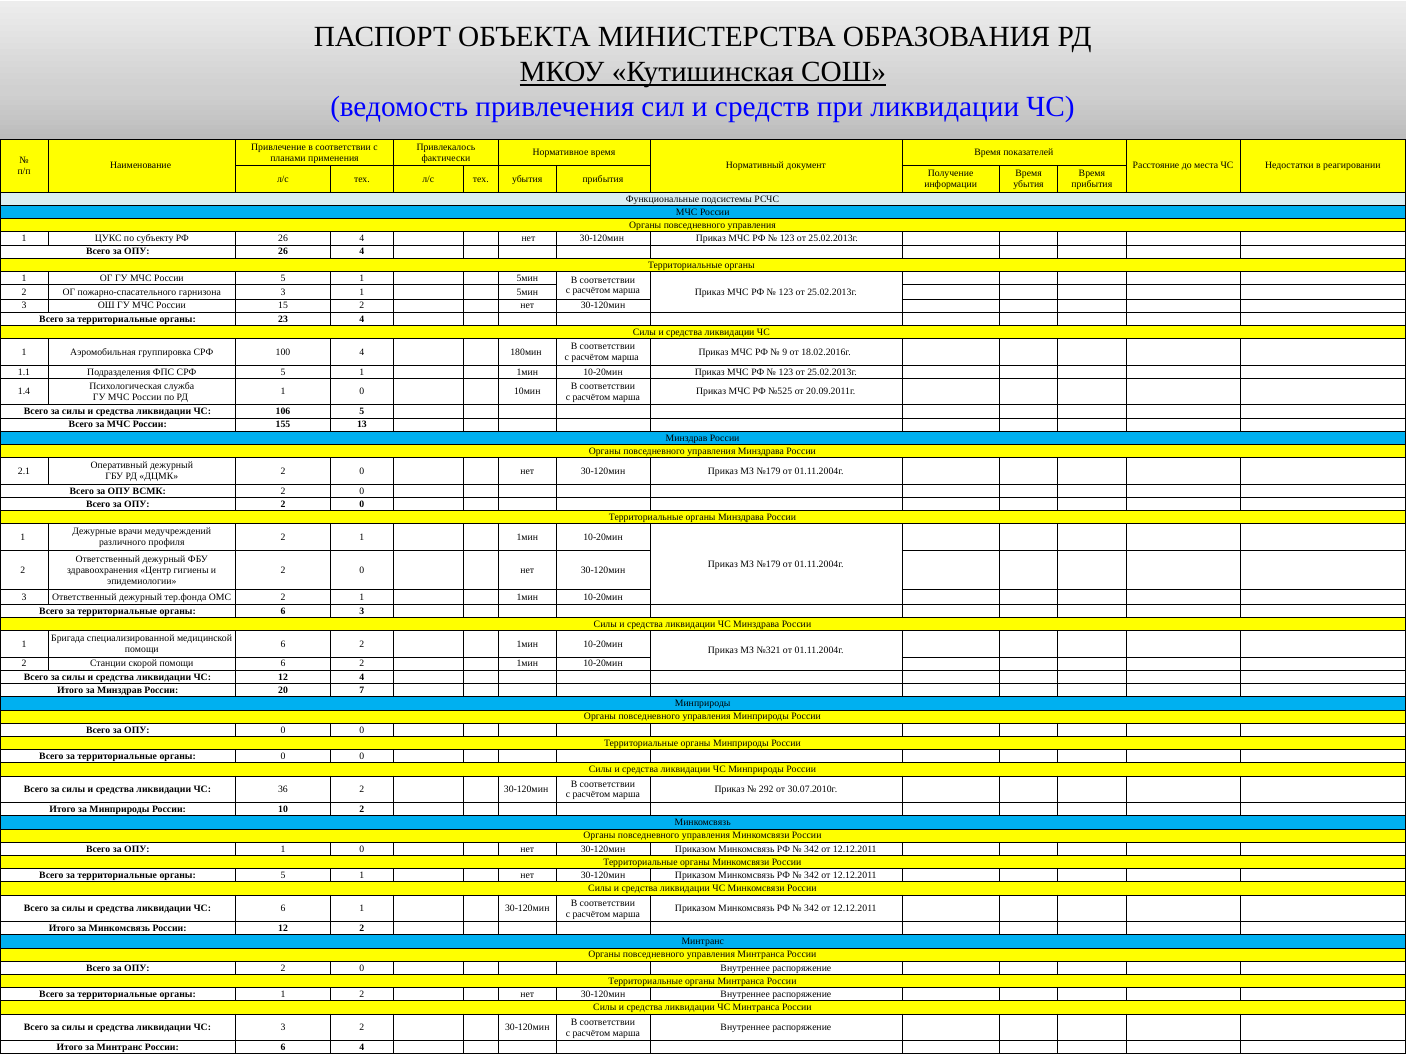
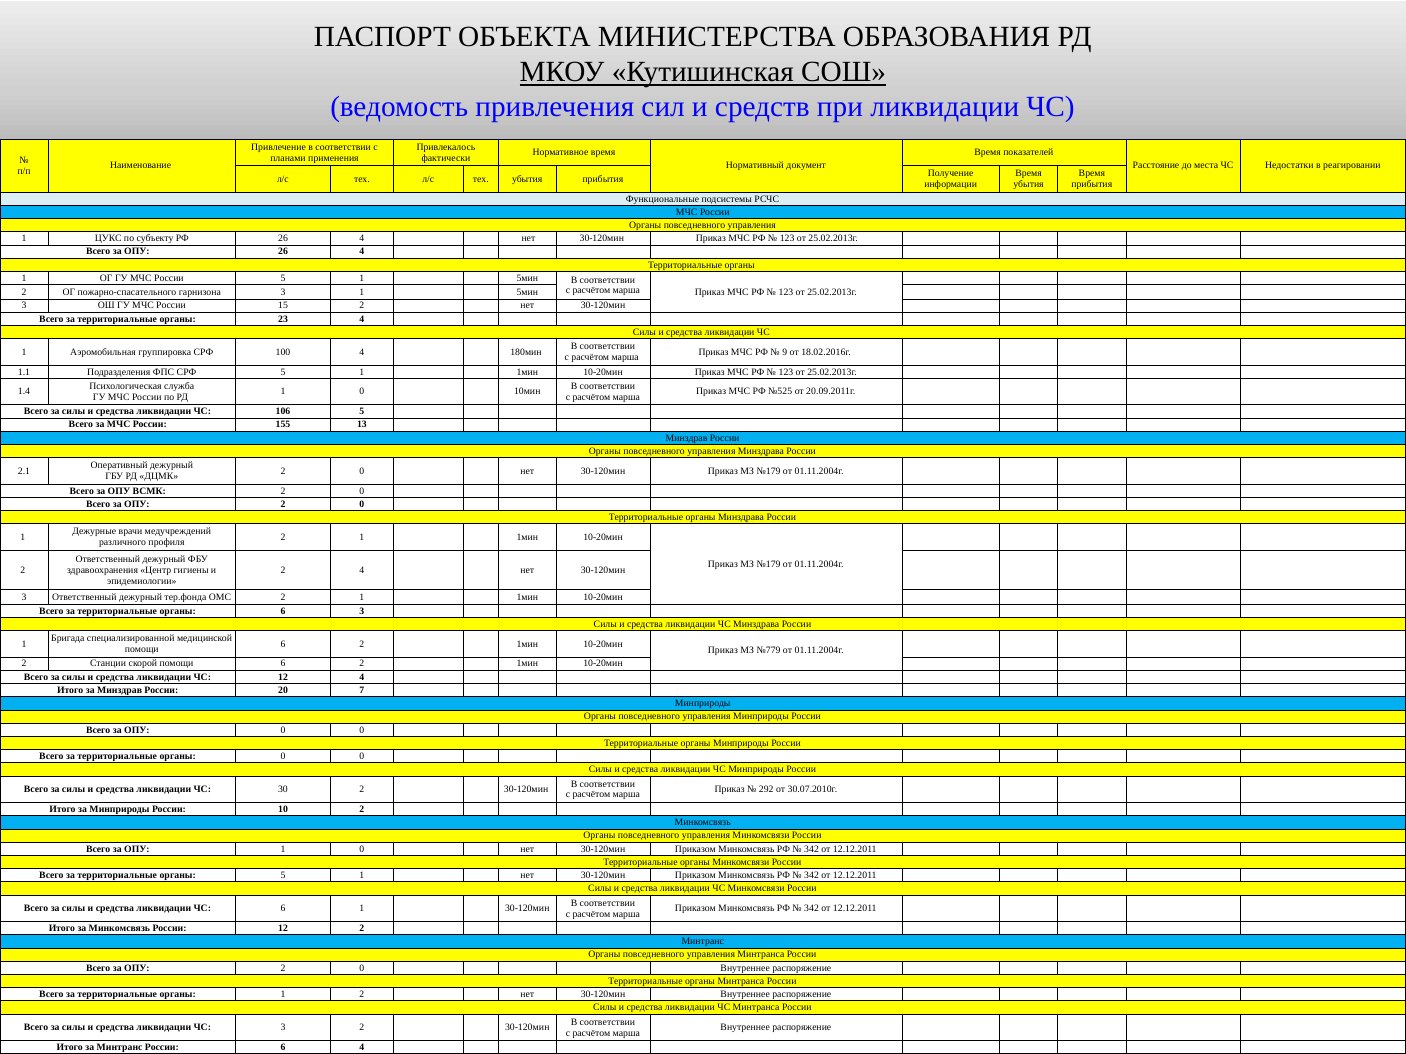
0 at (362, 570): 0 -> 4
№321: №321 -> №779
36: 36 -> 30
